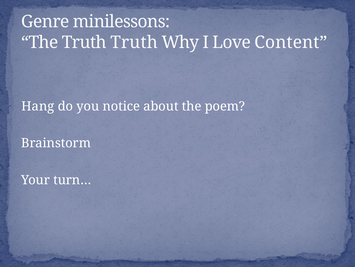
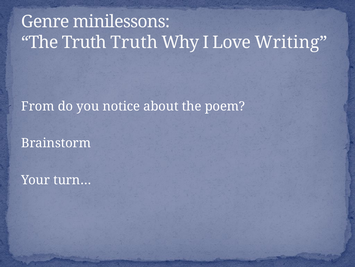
Content: Content -> Writing
Hang: Hang -> From
